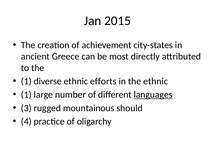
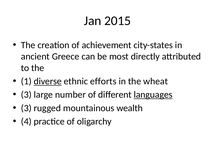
diverse underline: none -> present
the ethnic: ethnic -> wheat
1 at (26, 95): 1 -> 3
should: should -> wealth
